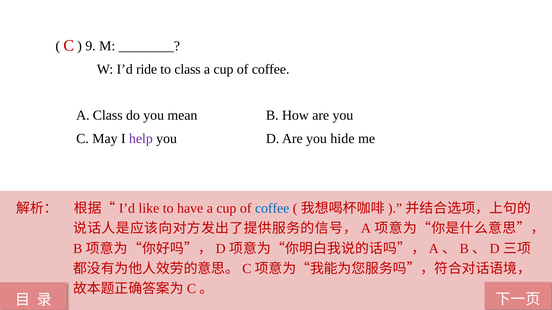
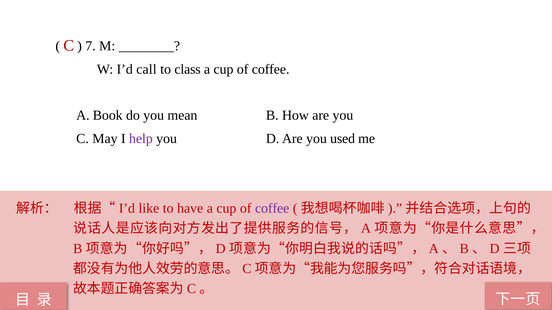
9: 9 -> 7
ride: ride -> call
A Class: Class -> Book
hide: hide -> used
coffee at (272, 209) colour: blue -> purple
